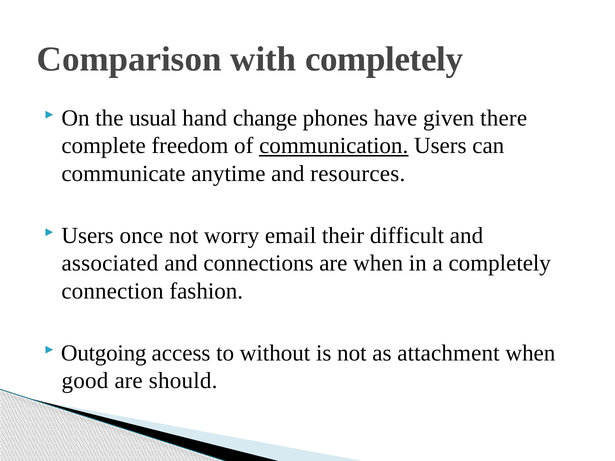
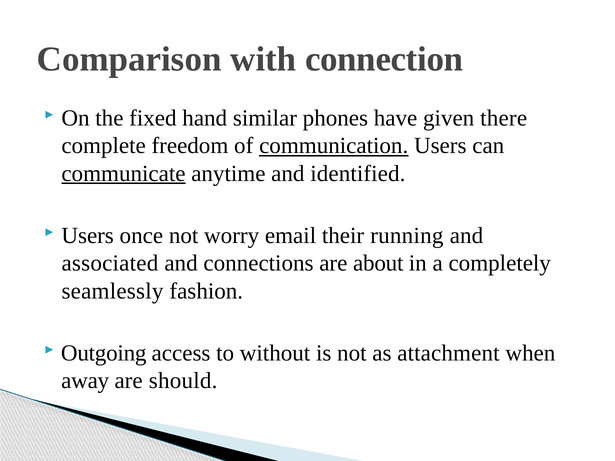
with completely: completely -> connection
usual: usual -> fixed
change: change -> similar
communicate underline: none -> present
resources: resources -> identified
difficult: difficult -> running
are when: when -> about
connection: connection -> seamlessly
good: good -> away
